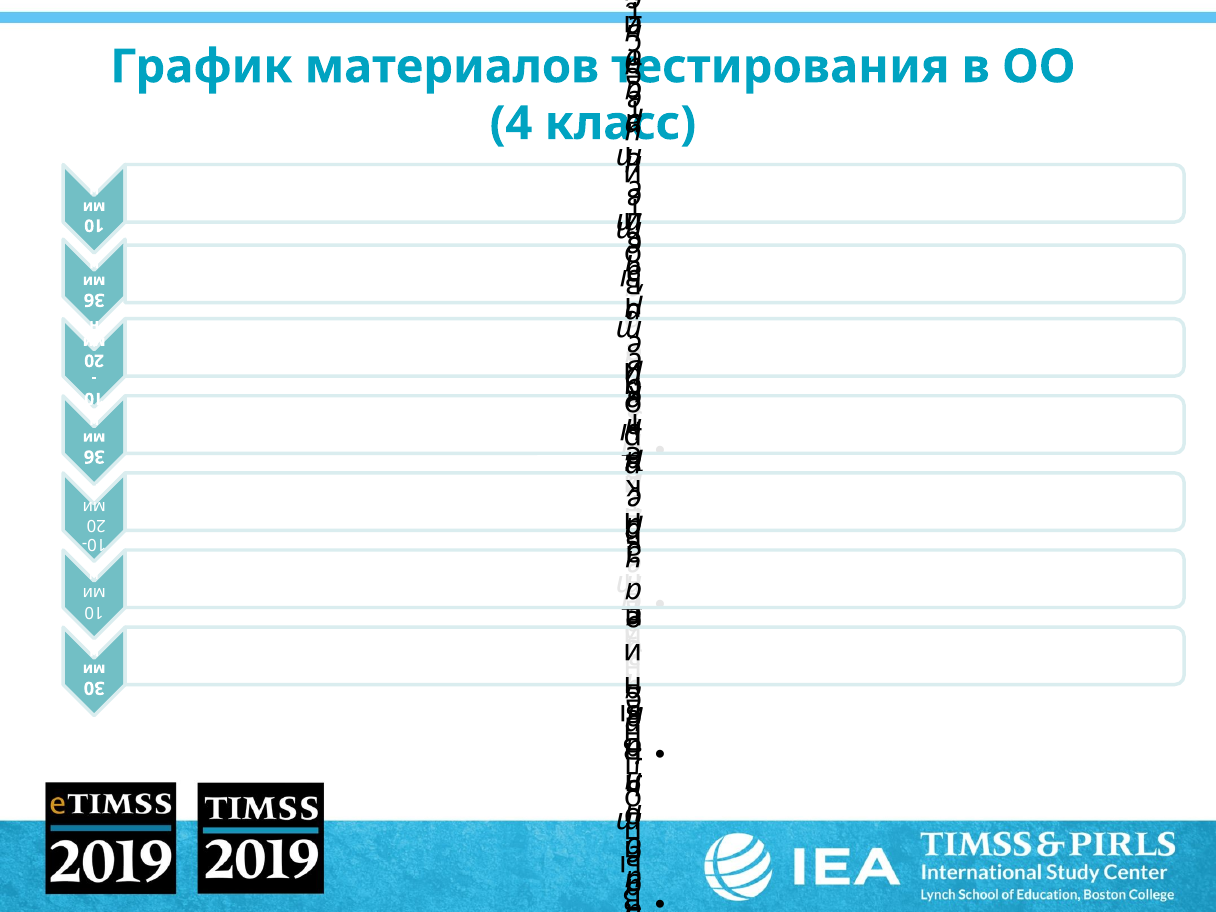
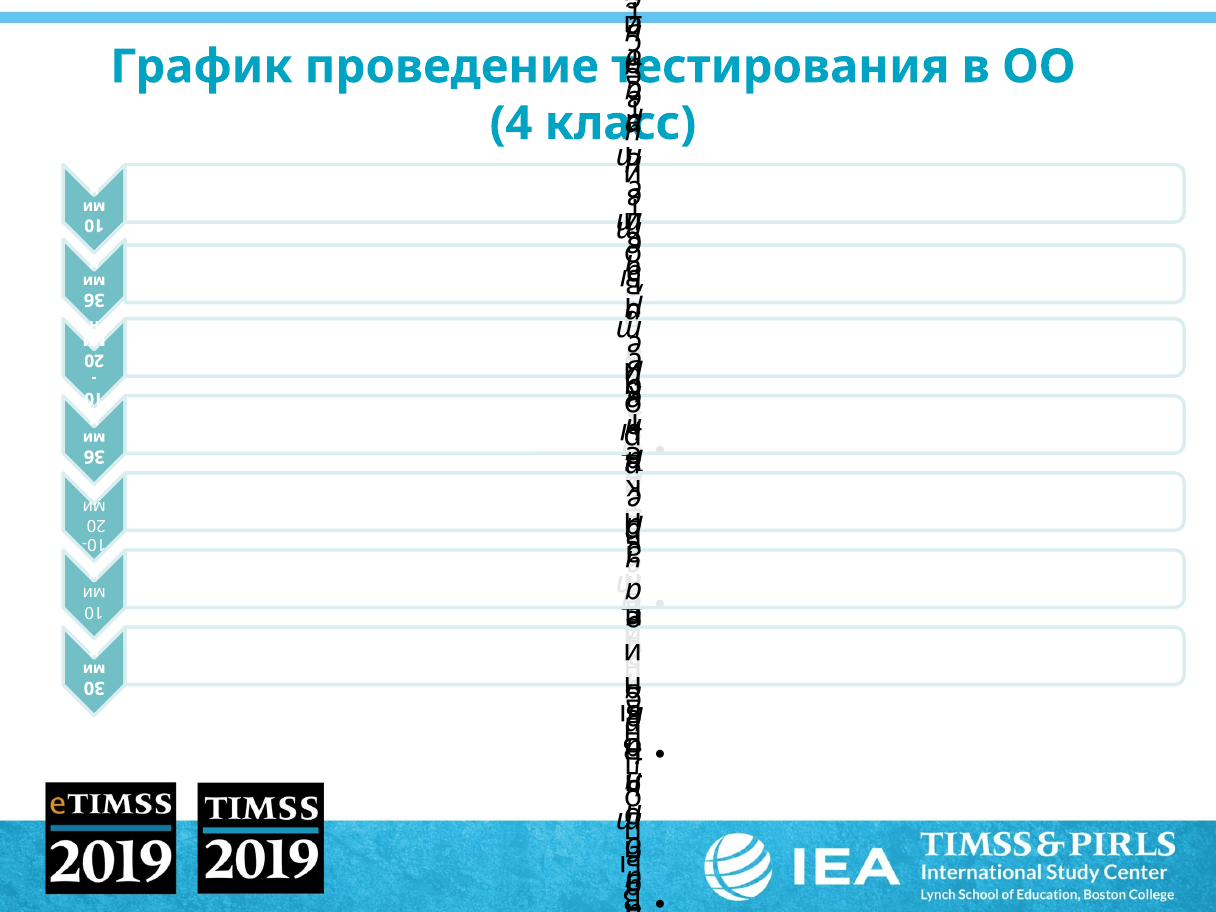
материалов: материалов -> проведение
